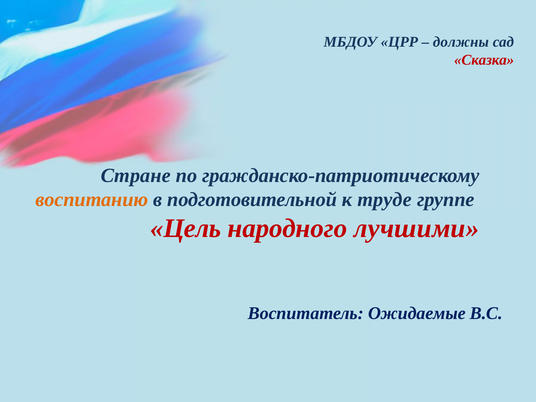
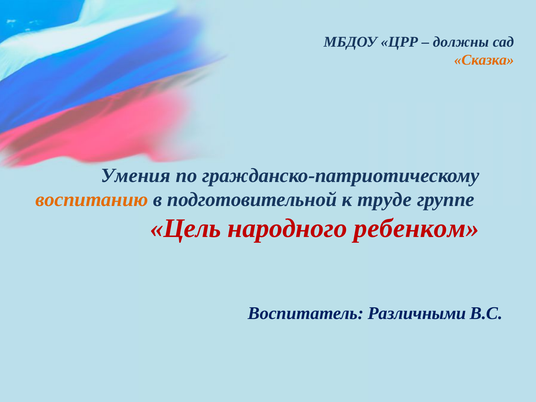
Сказка colour: red -> orange
Стране: Стране -> Умения
лучшими: лучшими -> ребенком
Ожидаемые: Ожидаемые -> Различными
